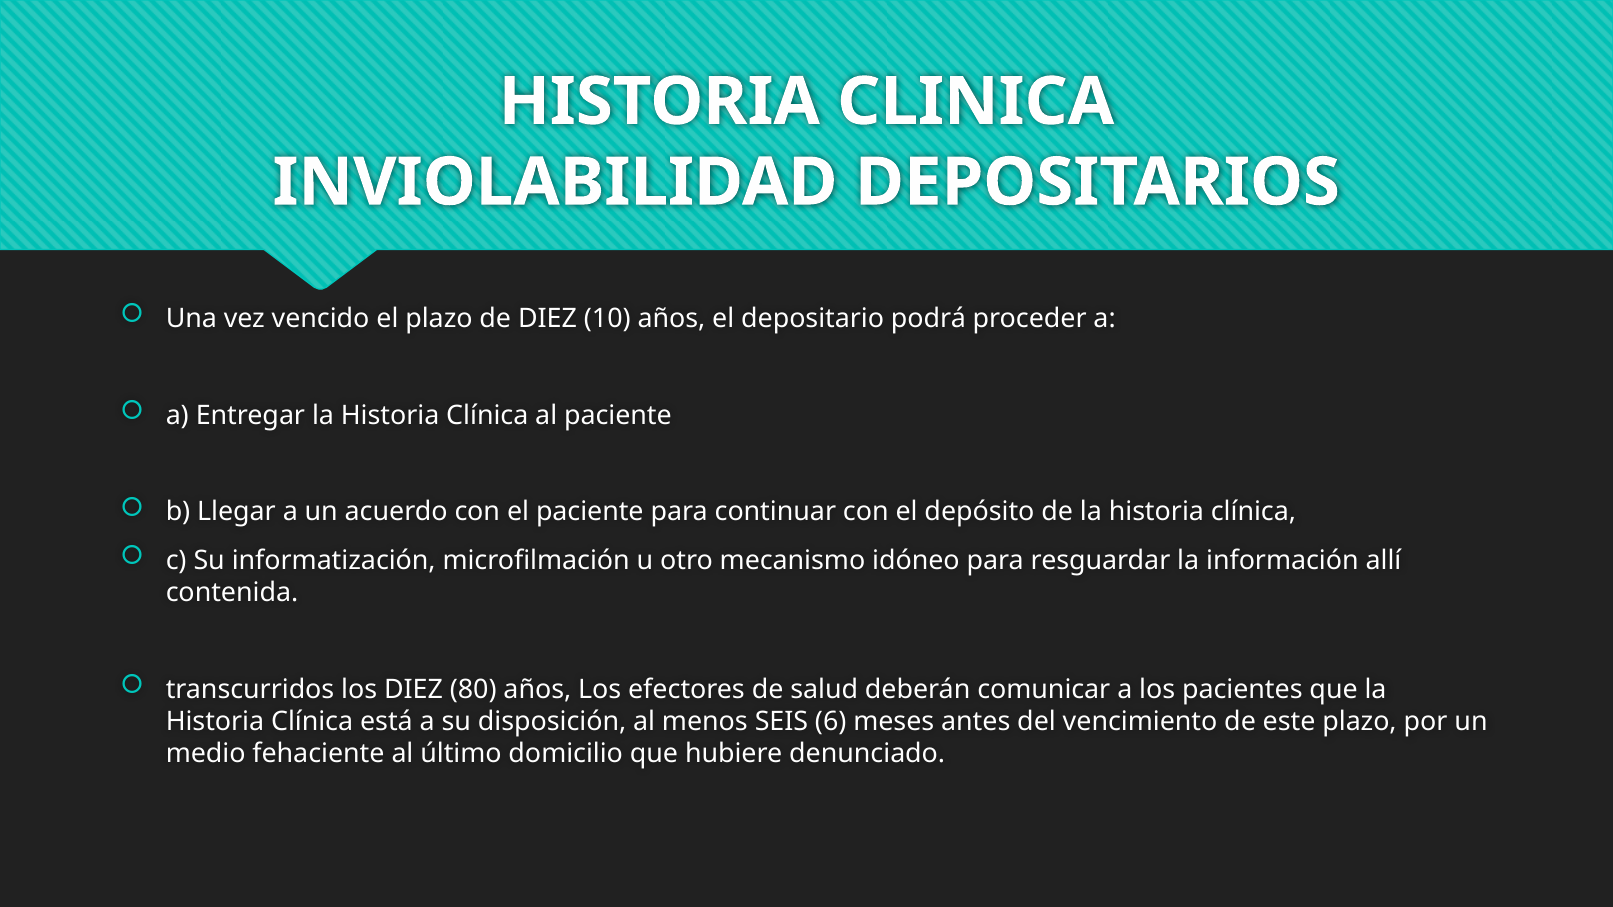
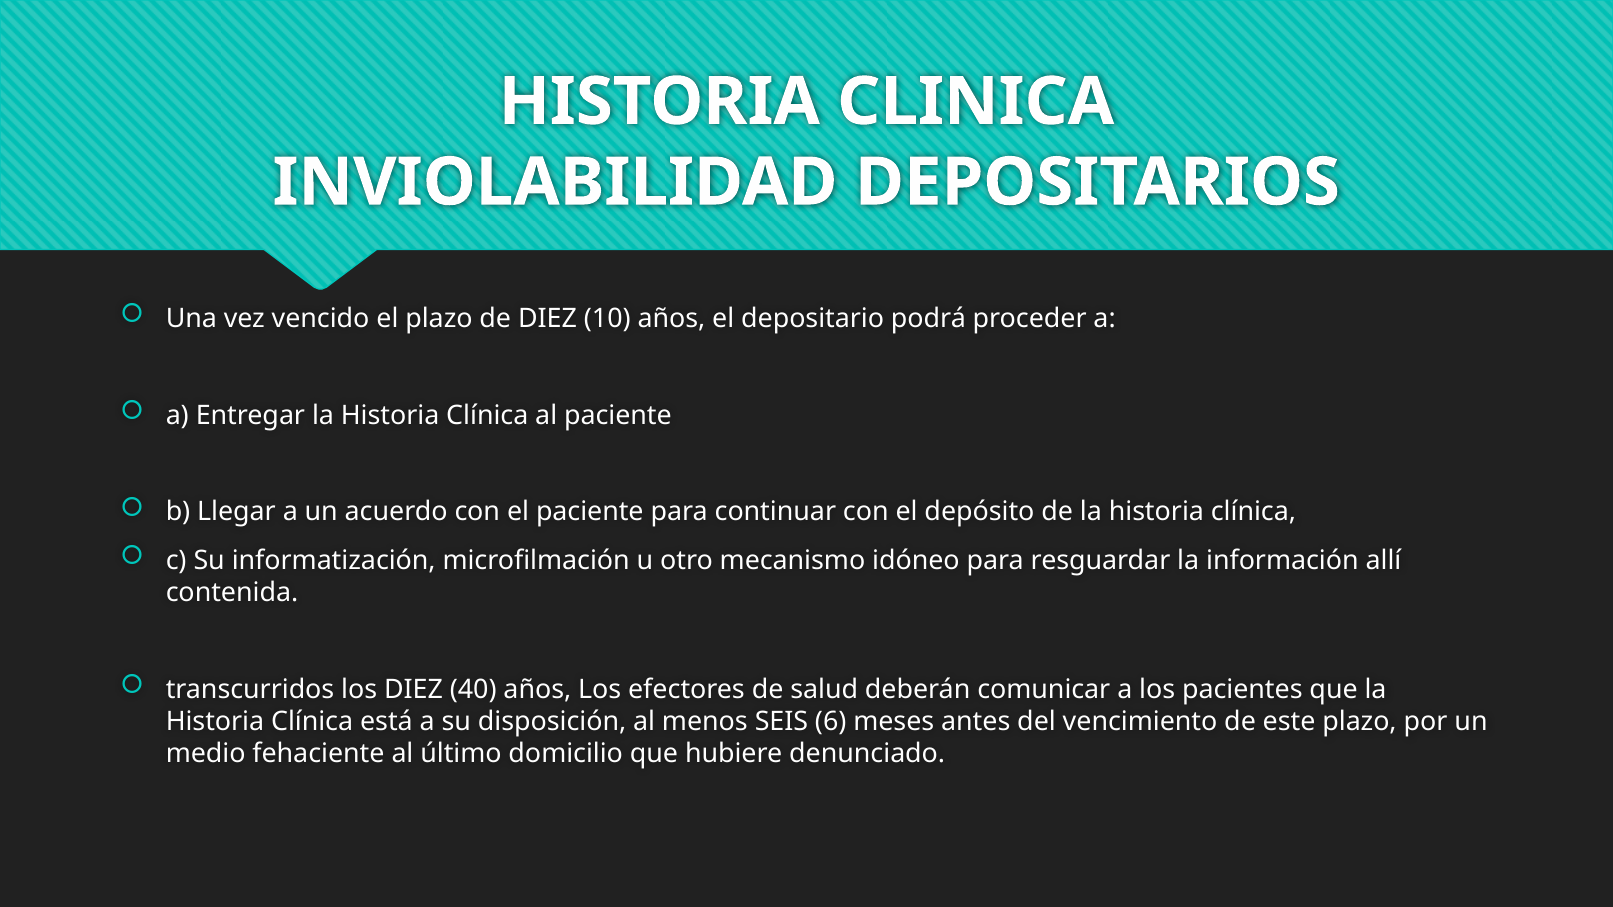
80: 80 -> 40
